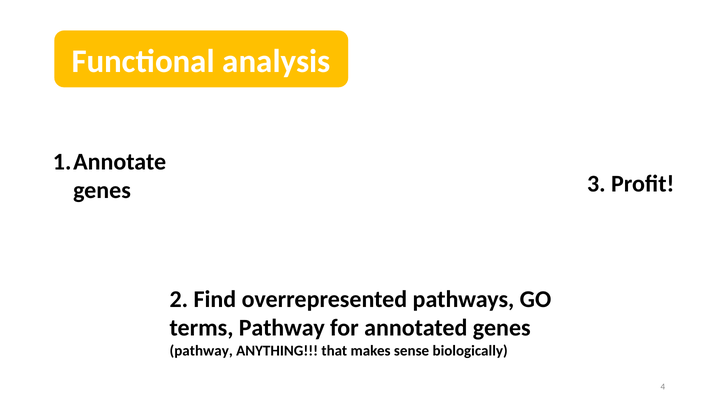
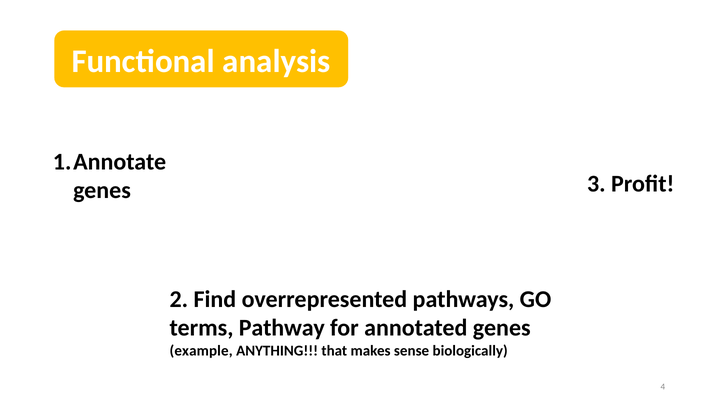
pathway at (201, 351): pathway -> example
